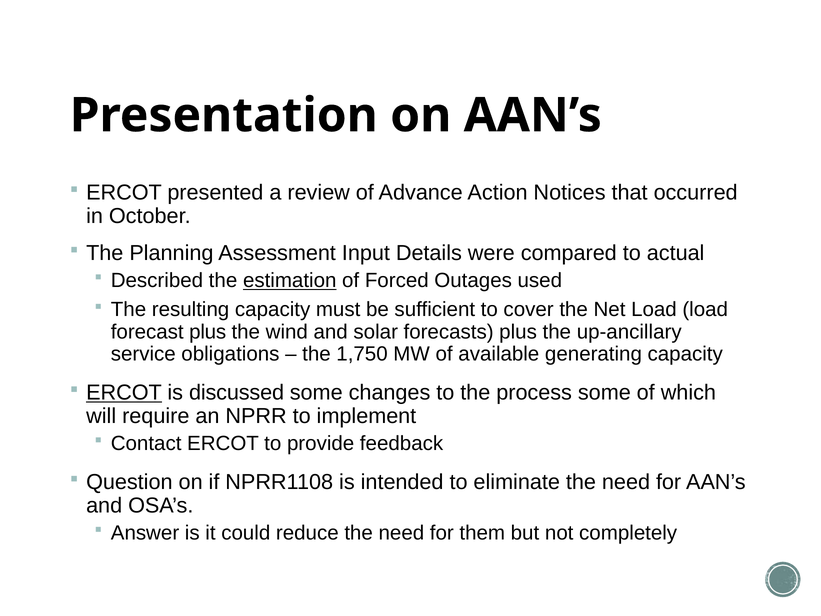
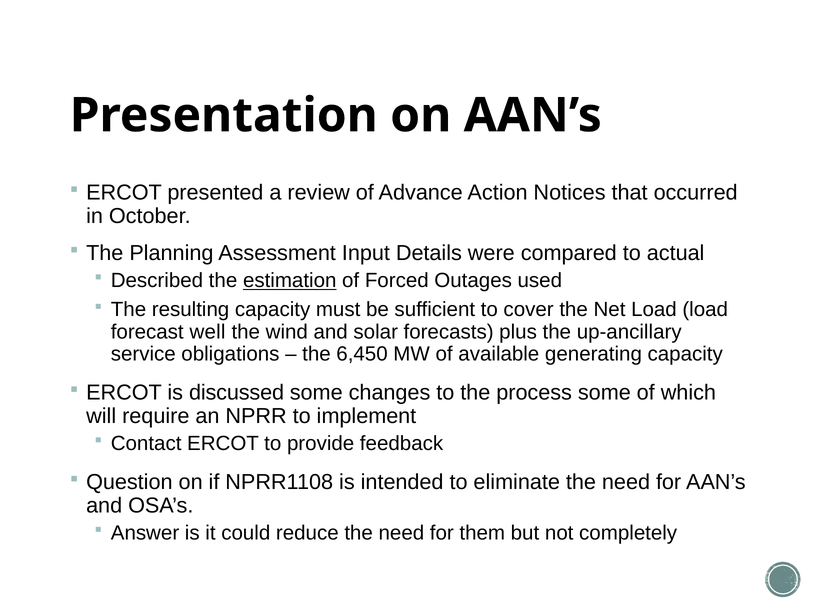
forecast plus: plus -> well
1,750: 1,750 -> 6,450
ERCOT at (124, 393) underline: present -> none
